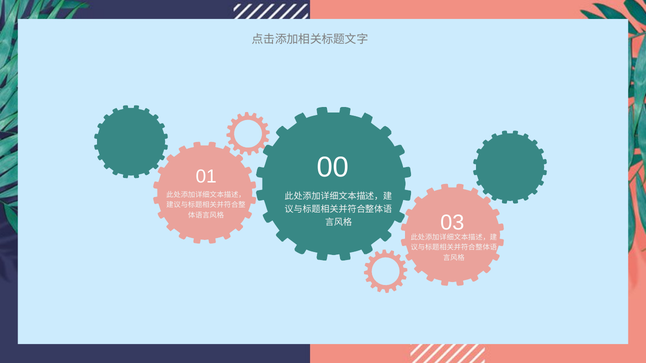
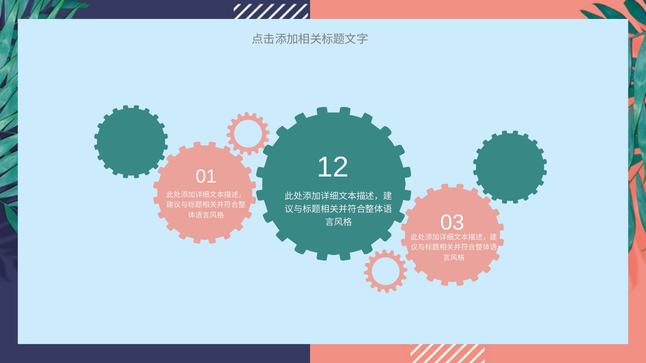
00: 00 -> 12
